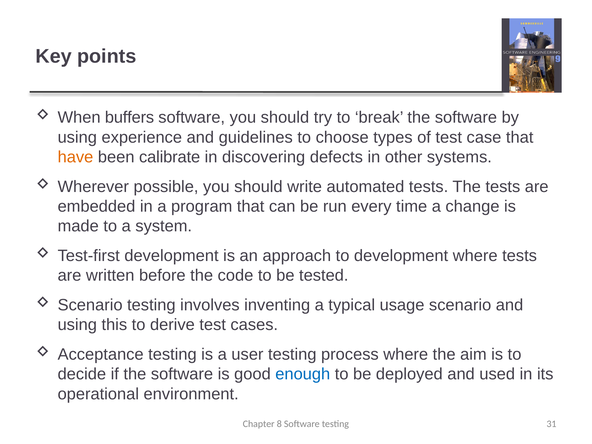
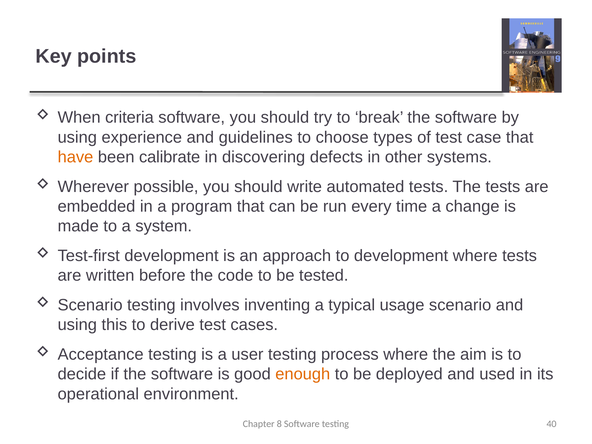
buffers: buffers -> criteria
enough colour: blue -> orange
31: 31 -> 40
